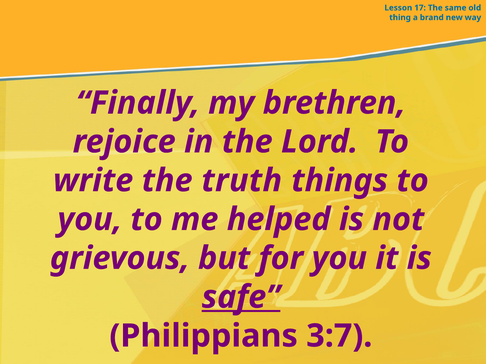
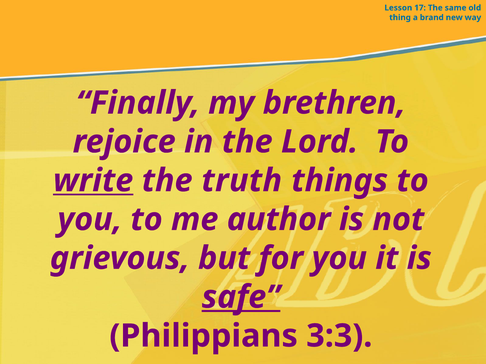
write underline: none -> present
helped: helped -> author
3:7: 3:7 -> 3:3
